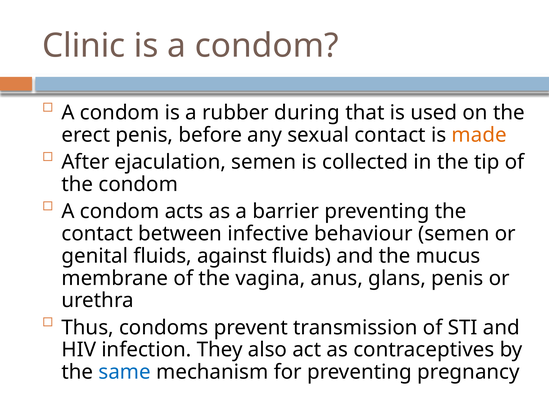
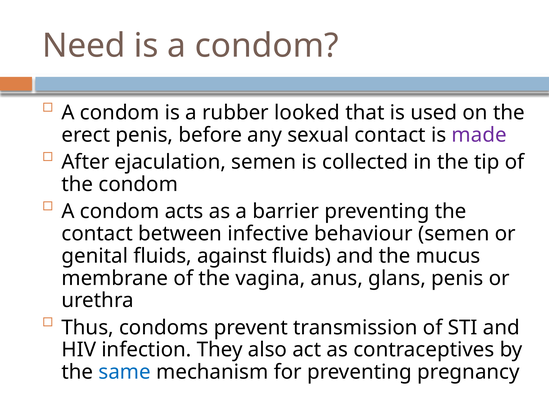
Clinic: Clinic -> Need
during: during -> looked
made colour: orange -> purple
